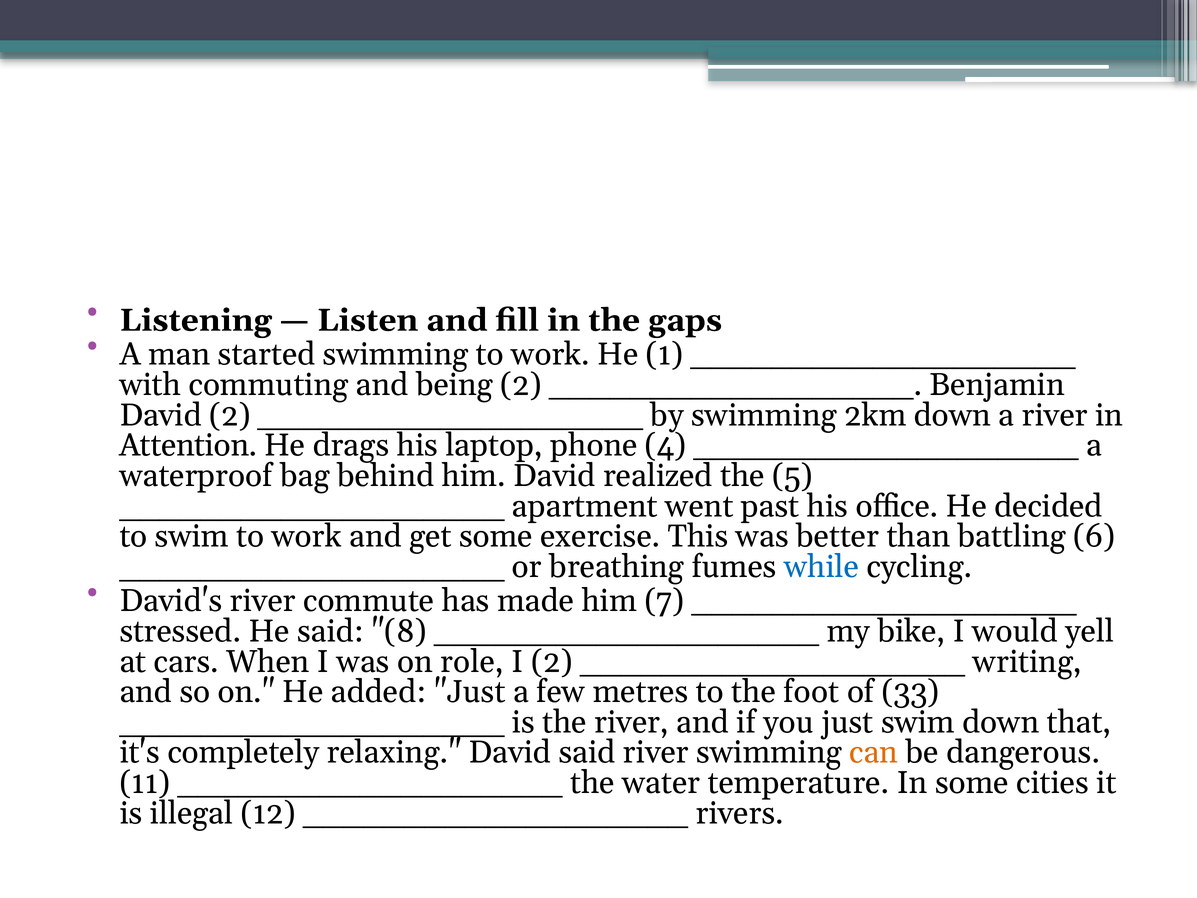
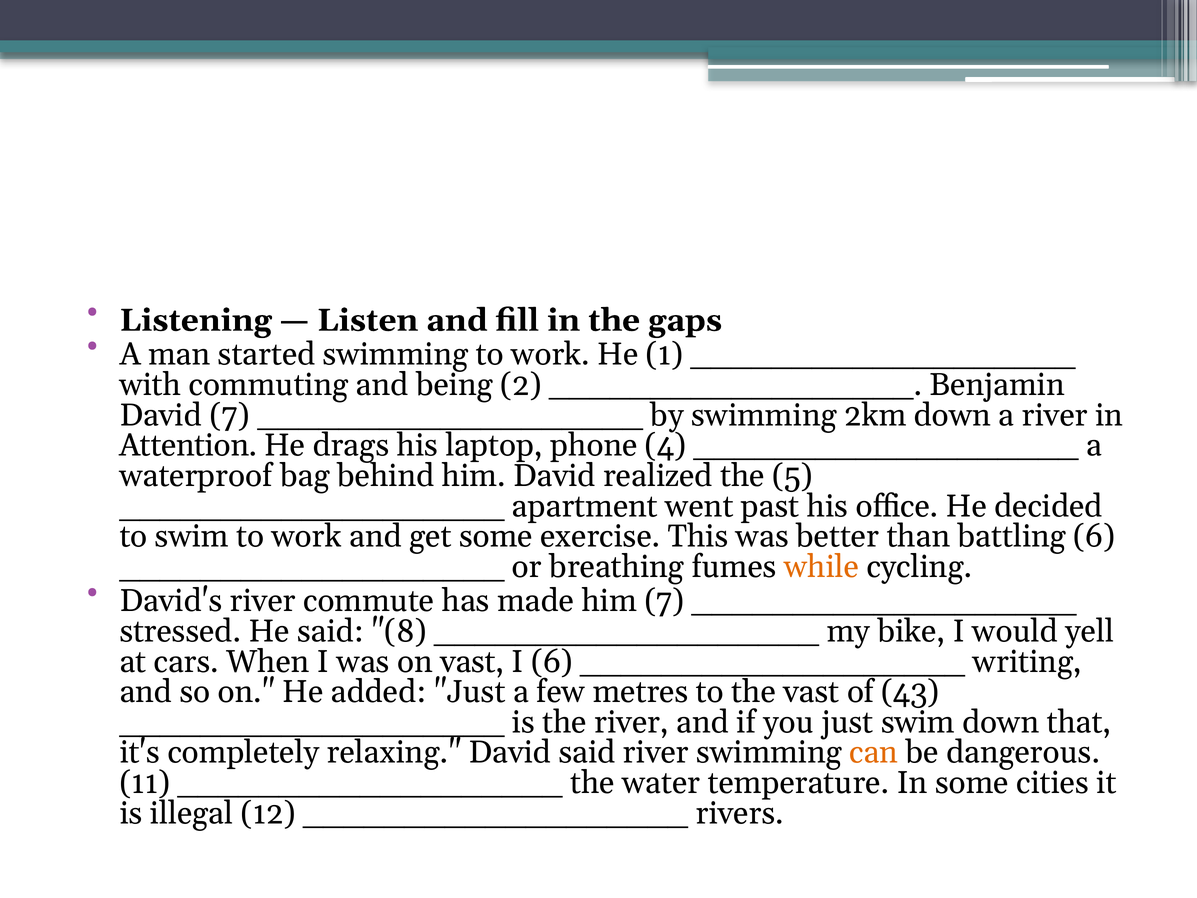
David 2: 2 -> 7
while colour: blue -> orange
on role: role -> vast
I 2: 2 -> 6
the foot: foot -> vast
33: 33 -> 43
